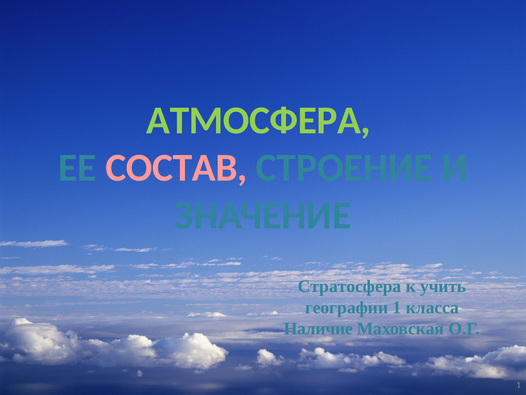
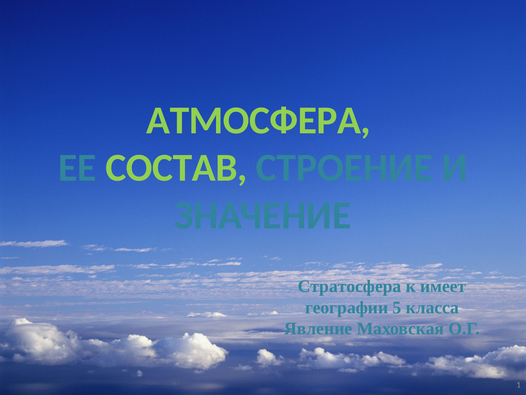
СОСТАВ colour: pink -> light green
учить: учить -> имеет
географии 1: 1 -> 5
Наличие: Наличие -> Явление
